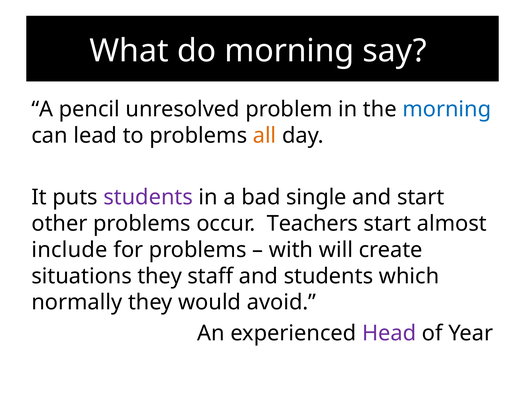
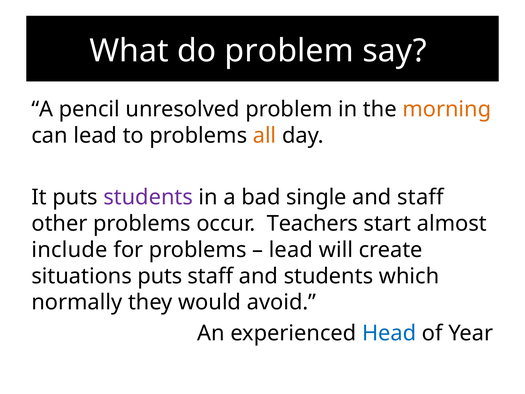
do morning: morning -> problem
morning at (447, 109) colour: blue -> orange
and start: start -> staff
with at (291, 250): with -> lead
situations they: they -> puts
Head colour: purple -> blue
